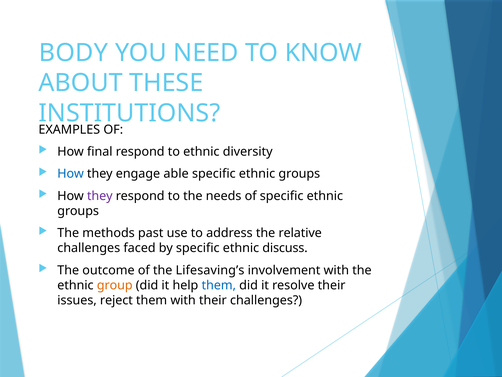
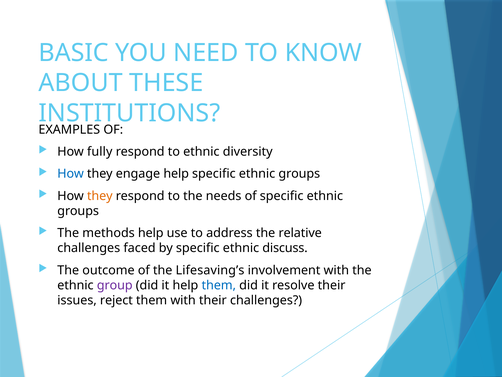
BODY: BODY -> BASIC
final: final -> fully
engage able: able -> help
they at (100, 196) colour: purple -> orange
methods past: past -> help
group colour: orange -> purple
